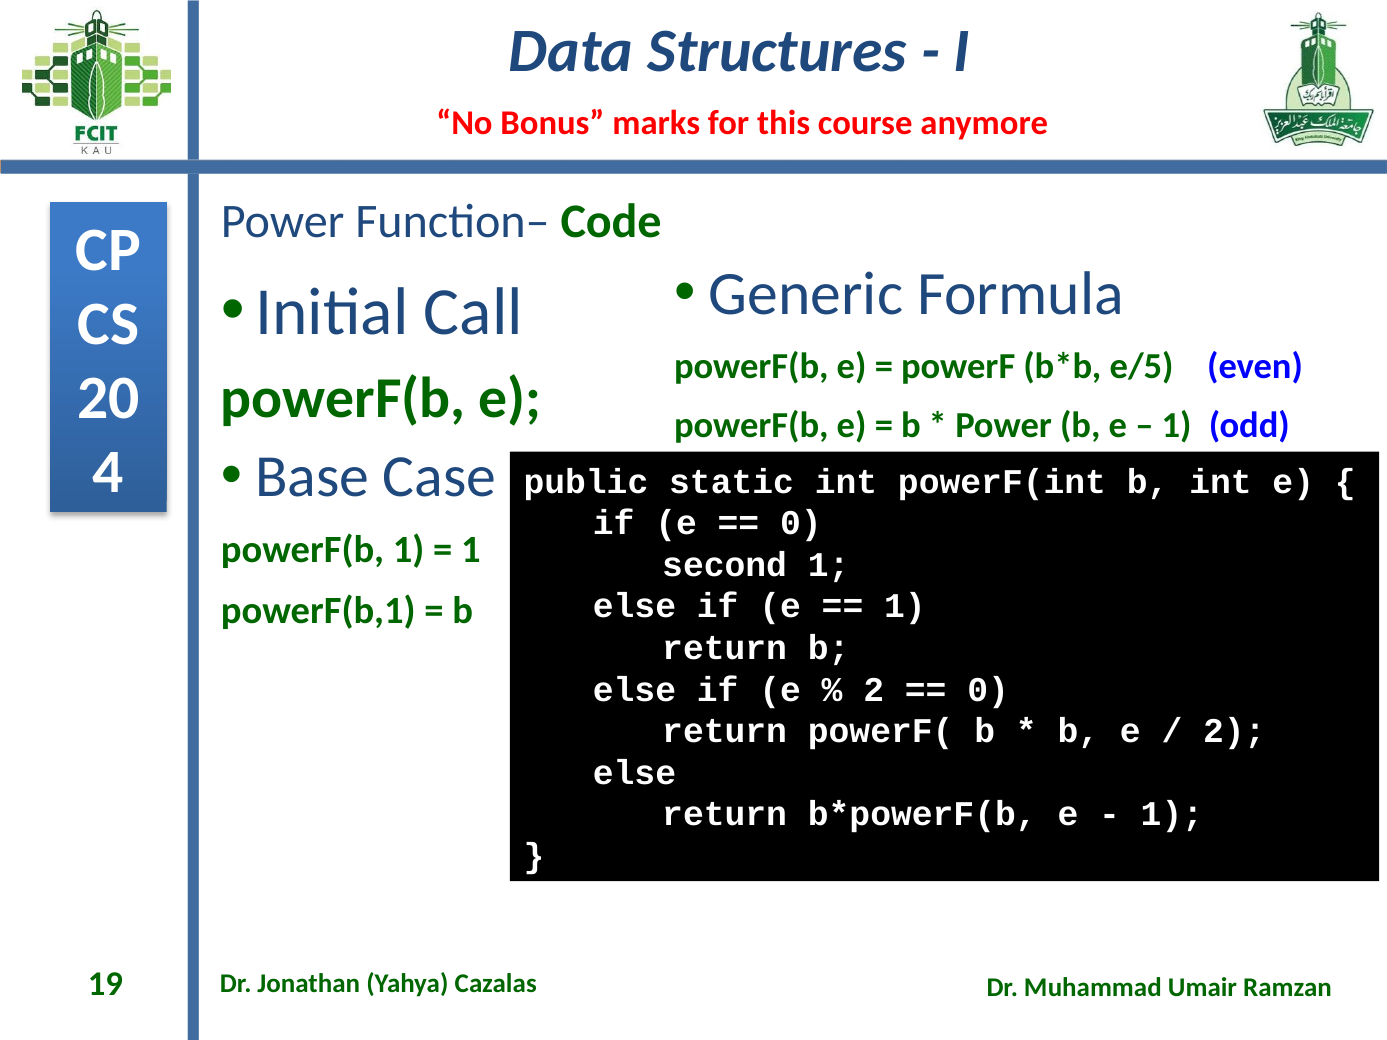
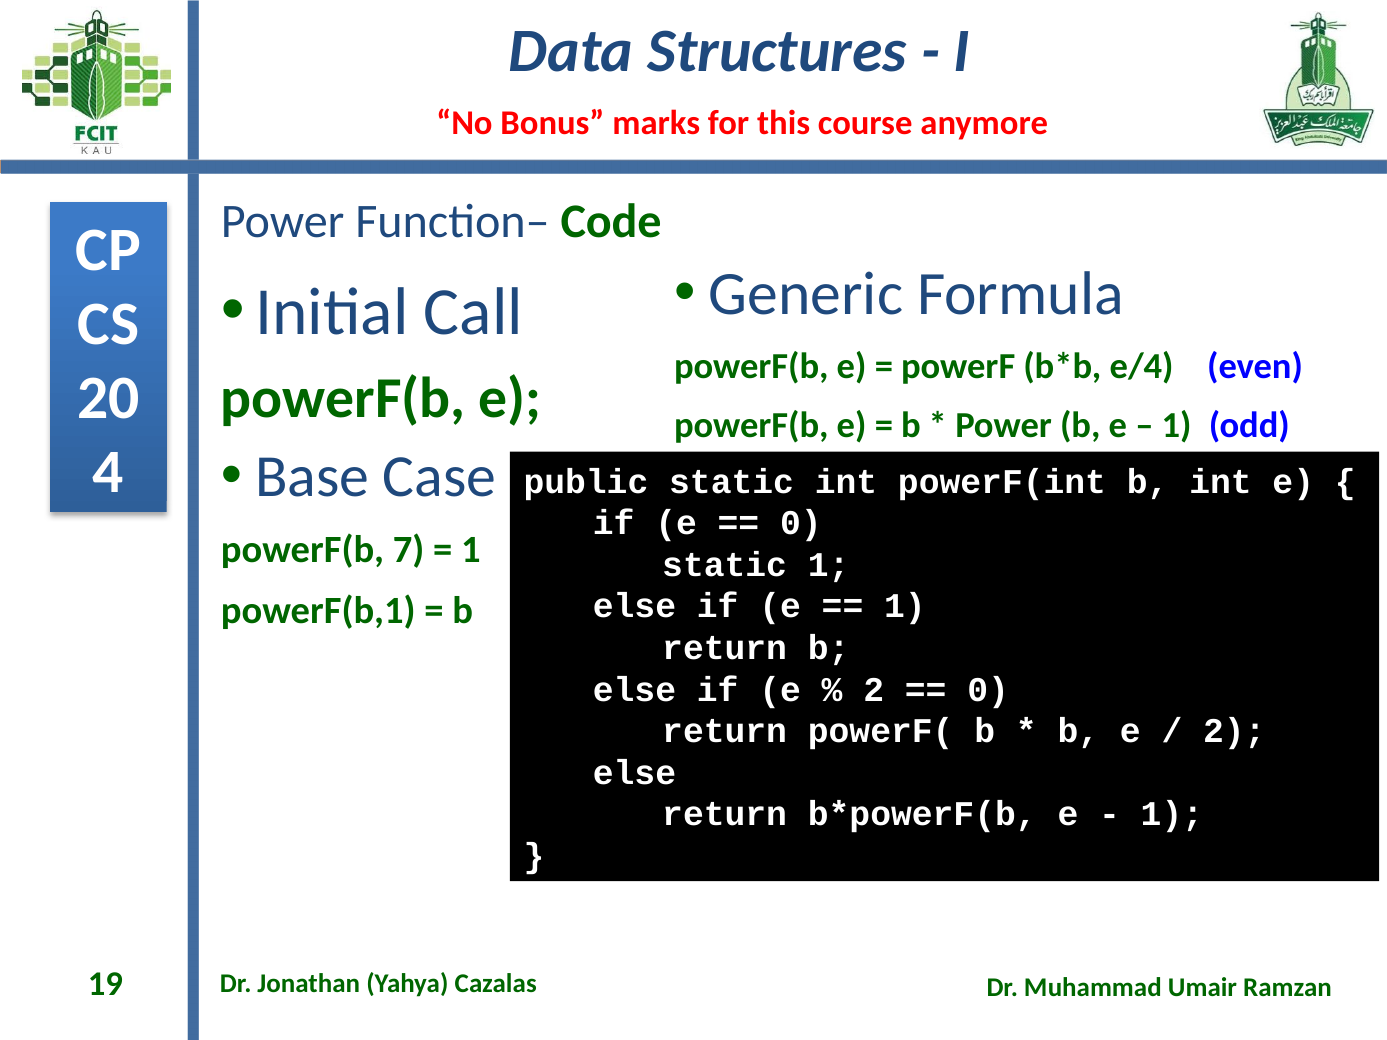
e/5: e/5 -> e/4
powerF(b 1: 1 -> 7
second at (725, 565): second -> static
